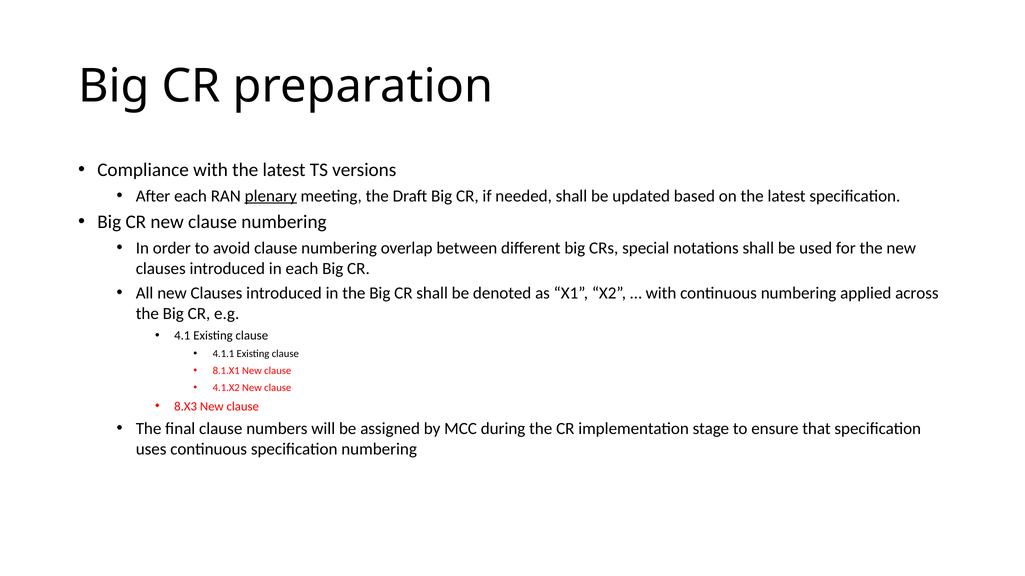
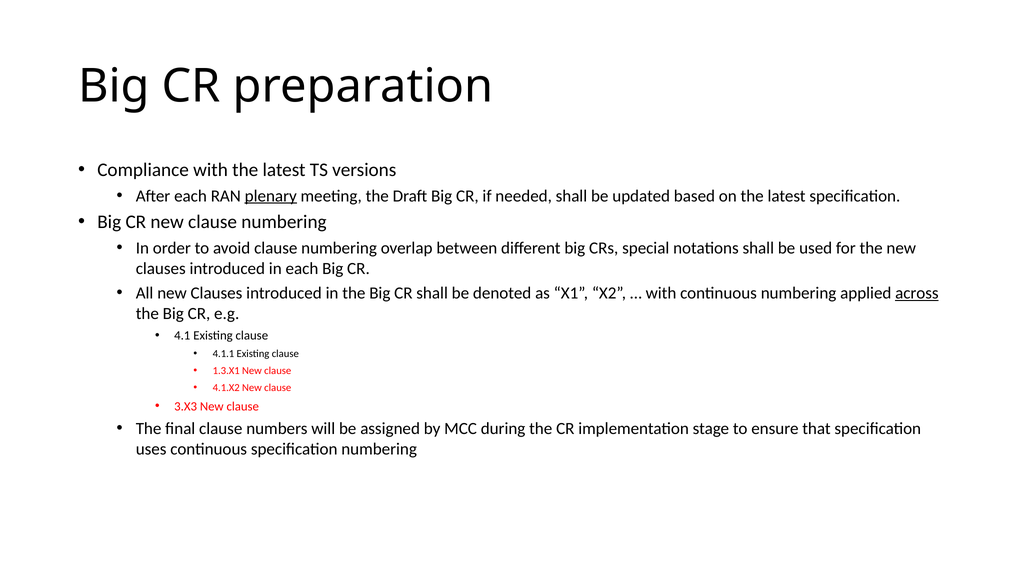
across underline: none -> present
8.1.X1: 8.1.X1 -> 1.3.X1
8.X3: 8.X3 -> 3.X3
